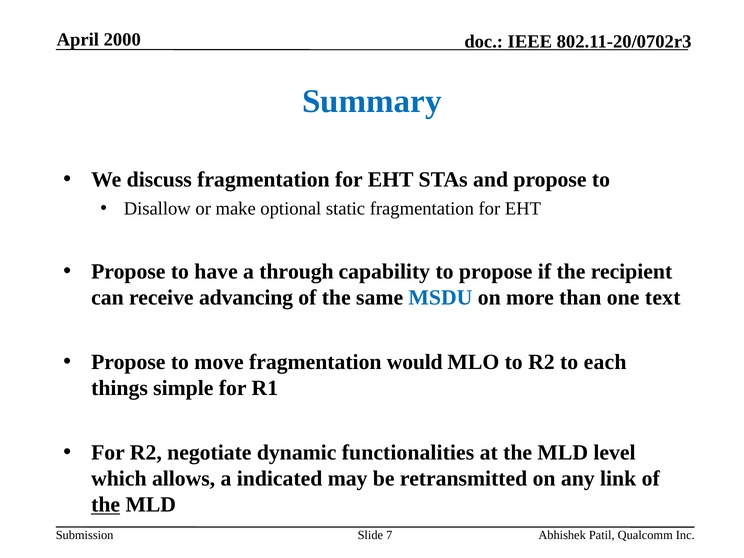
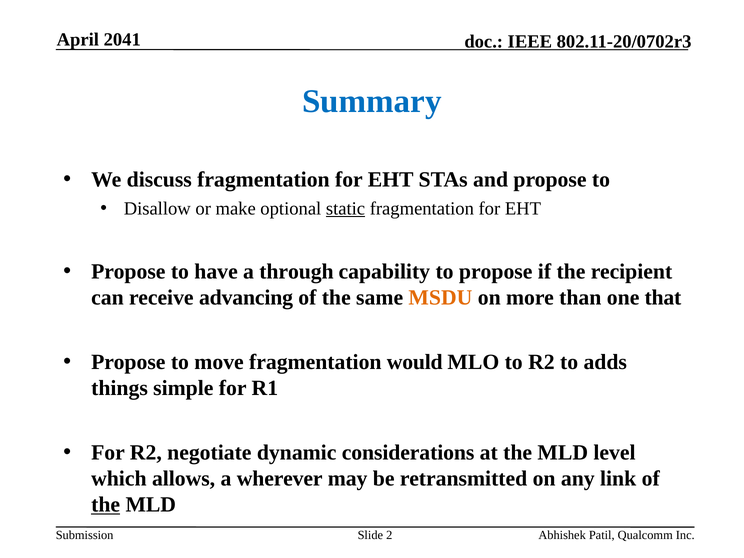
2000: 2000 -> 2041
static underline: none -> present
MSDU colour: blue -> orange
text: text -> that
each: each -> adds
functionalities: functionalities -> considerations
indicated: indicated -> wherever
7: 7 -> 2
